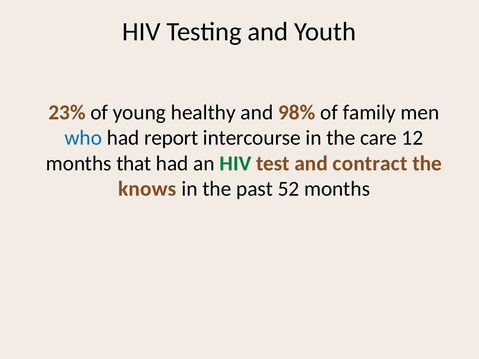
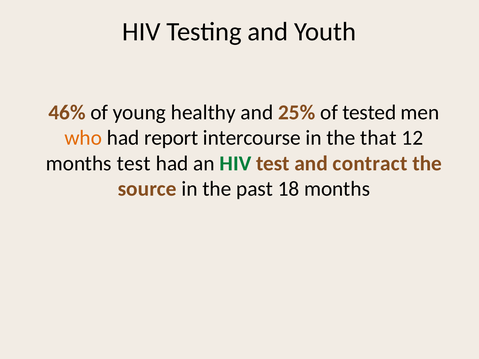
23%: 23% -> 46%
98%: 98% -> 25%
family: family -> tested
who colour: blue -> orange
care: care -> that
months that: that -> test
knows: knows -> source
52: 52 -> 18
